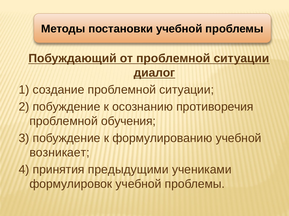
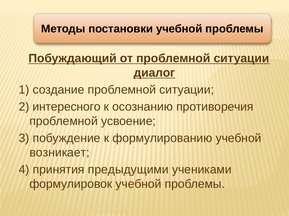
2 побуждение: побуждение -> интересного
обучения: обучения -> усвоение
